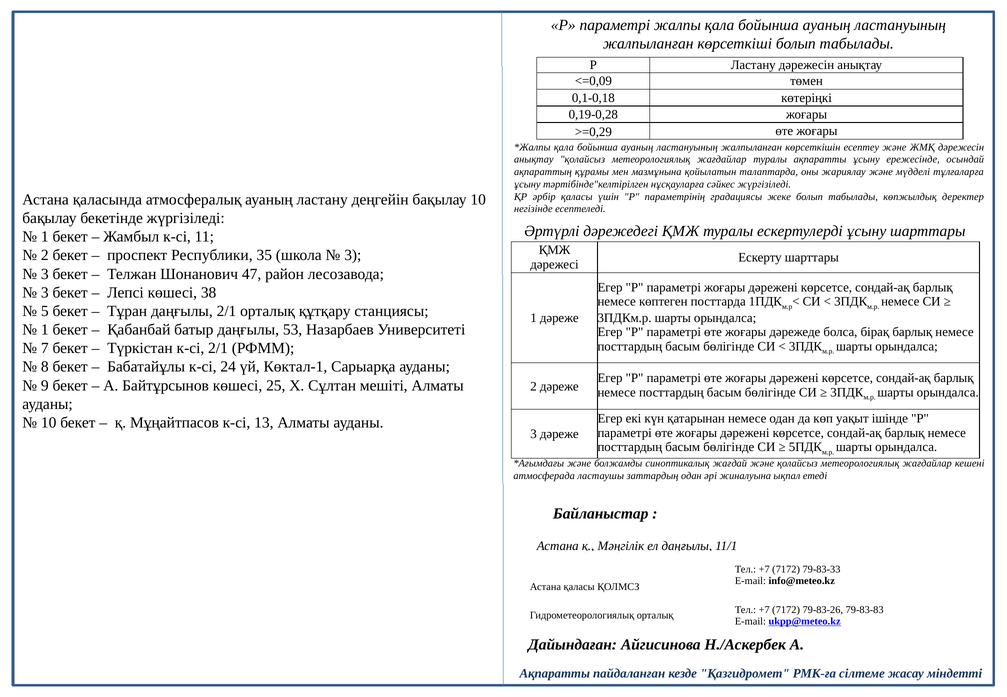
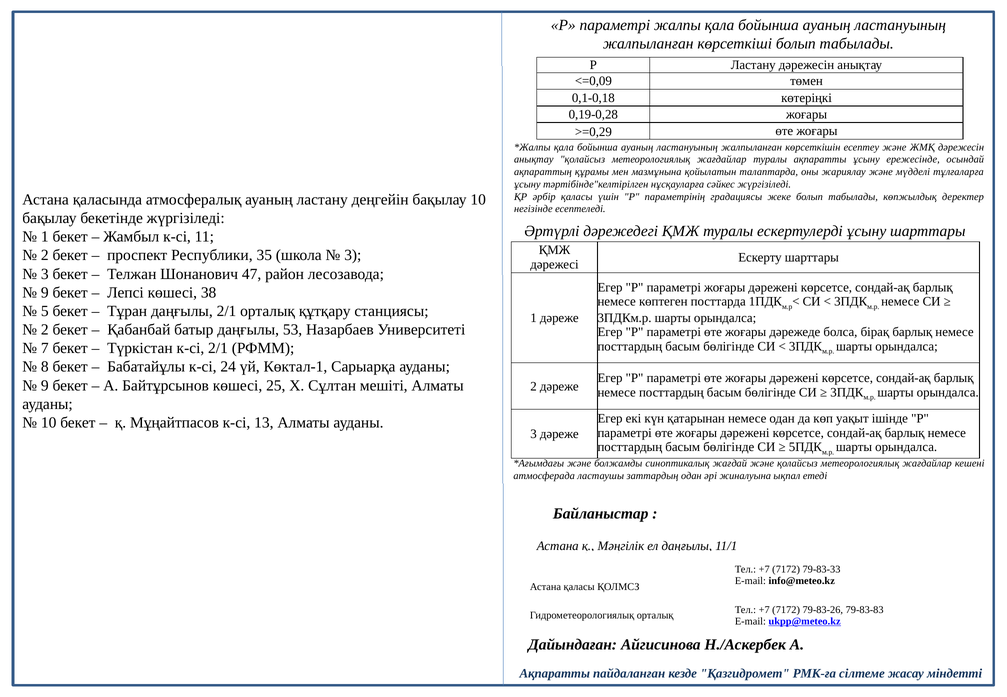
3 at (45, 293): 3 -> 9
1 at (45, 330): 1 -> 2
